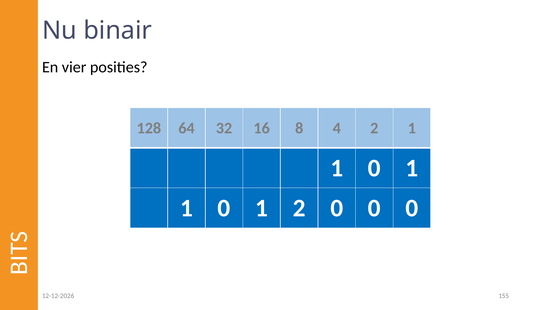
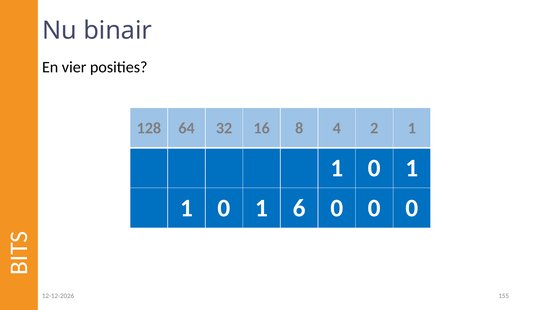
1 2: 2 -> 6
